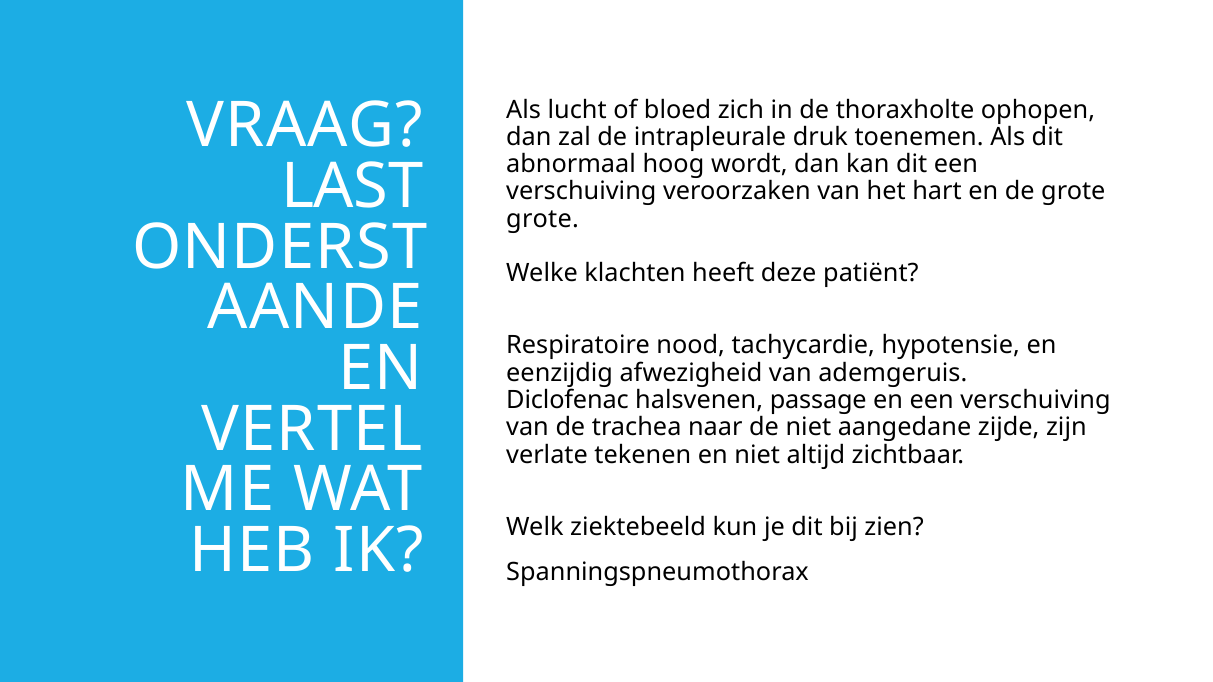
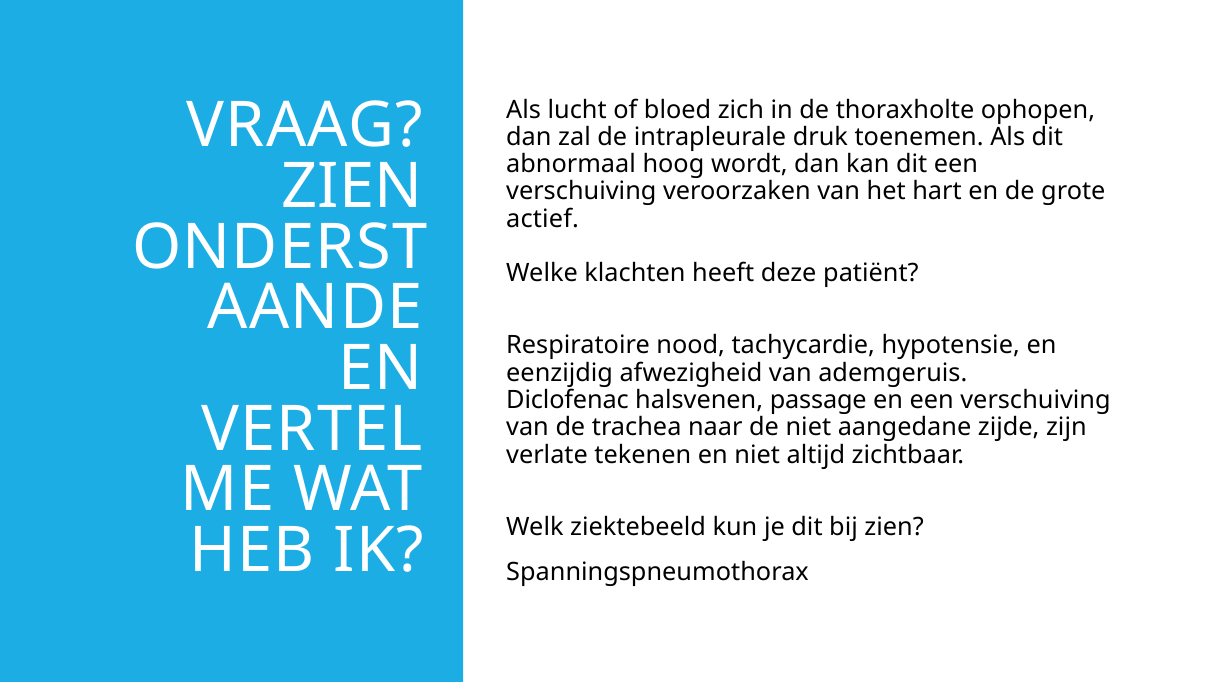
LAST at (352, 187): LAST -> ZIEN
grote at (543, 219): grote -> actief
